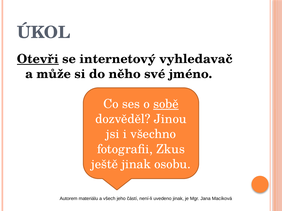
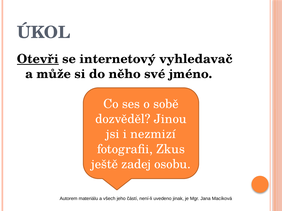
sobě underline: present -> none
všechno: všechno -> nezmizí
ještě jinak: jinak -> zadej
